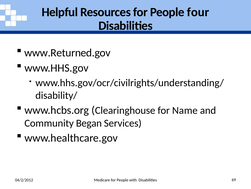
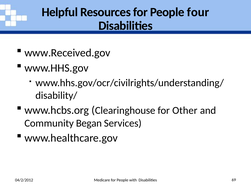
www.Returned.gov: www.Returned.gov -> www.Received.gov
Name: Name -> Other
